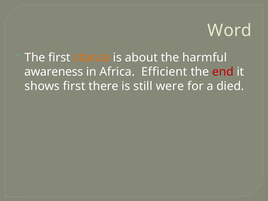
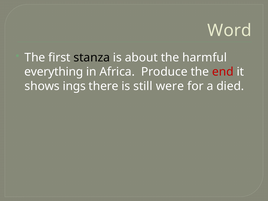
stanza colour: orange -> black
awareness: awareness -> everything
Efficient: Efficient -> Produce
shows first: first -> ings
